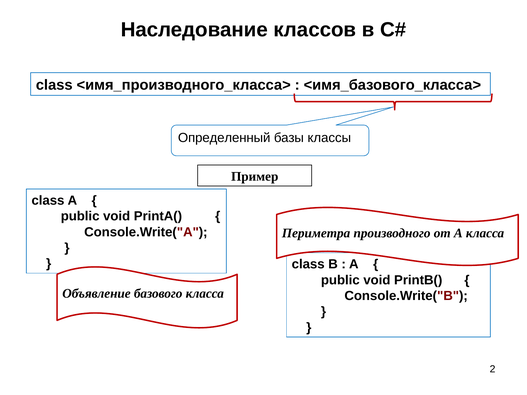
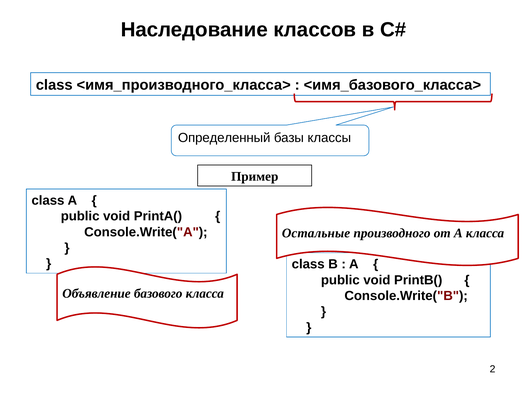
Периметра: Периметра -> Остальные
